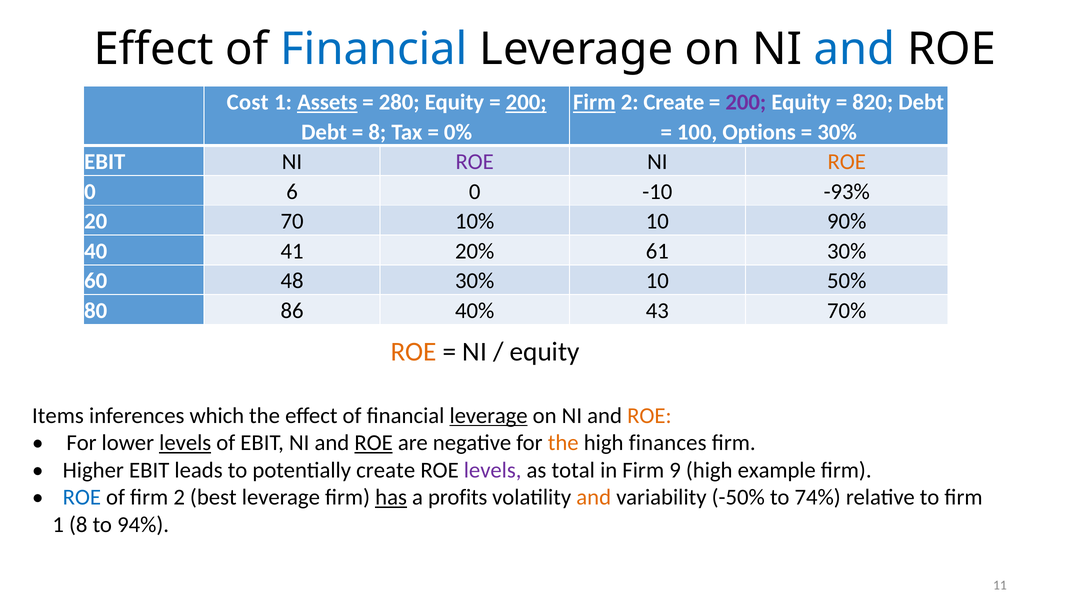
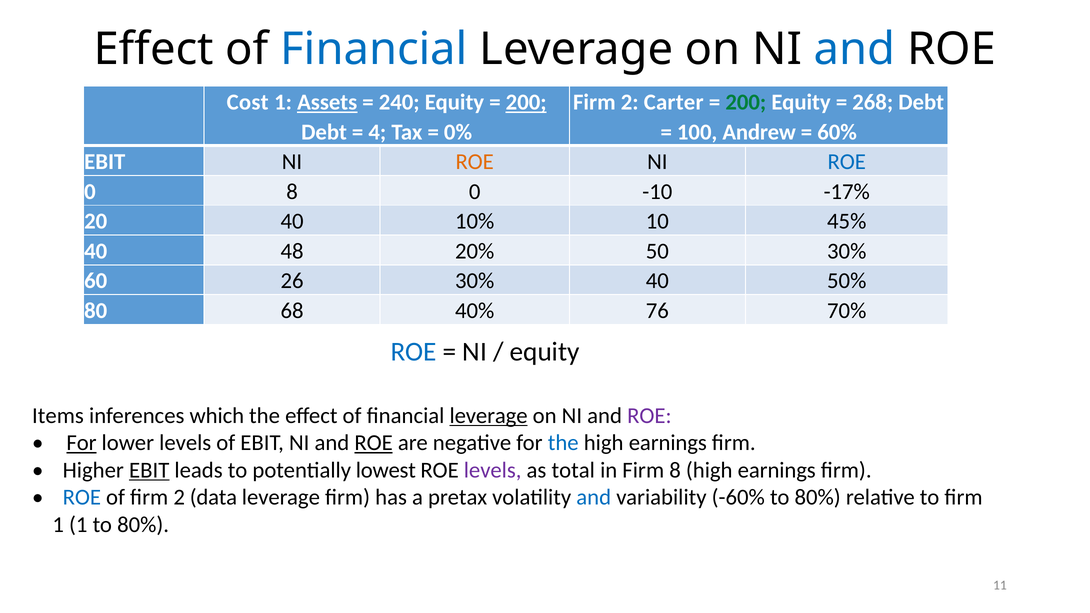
280: 280 -> 240
Firm at (594, 102) underline: present -> none
2 Create: Create -> Carter
200 at (746, 102) colour: purple -> green
820: 820 -> 268
8 at (377, 132): 8 -> 4
Options: Options -> Andrew
30% at (837, 132): 30% -> 60%
ROE at (475, 162) colour: purple -> orange
ROE at (847, 162) colour: orange -> blue
0 6: 6 -> 8
-93%: -93% -> -17%
20 70: 70 -> 40
90%: 90% -> 45%
41: 41 -> 48
61: 61 -> 50
48: 48 -> 26
30% 10: 10 -> 40
86: 86 -> 68
43: 43 -> 76
ROE at (414, 352) colour: orange -> blue
ROE at (649, 416) colour: orange -> purple
For at (82, 443) underline: none -> present
levels at (185, 443) underline: present -> none
the at (563, 443) colour: orange -> blue
finances at (668, 443): finances -> earnings
EBIT at (149, 470) underline: none -> present
potentially create: create -> lowest
Firm 9: 9 -> 8
example at (777, 470): example -> earnings
best: best -> data
has underline: present -> none
profits: profits -> pretax
and at (594, 498) colour: orange -> blue
-50%: -50% -> -60%
74% at (818, 498): 74% -> 80%
1 8: 8 -> 1
94% at (143, 525): 94% -> 80%
